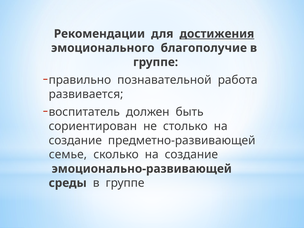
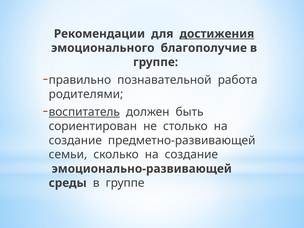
развивается: развивается -> родителями
воспитатель underline: none -> present
семье: семье -> семьи
